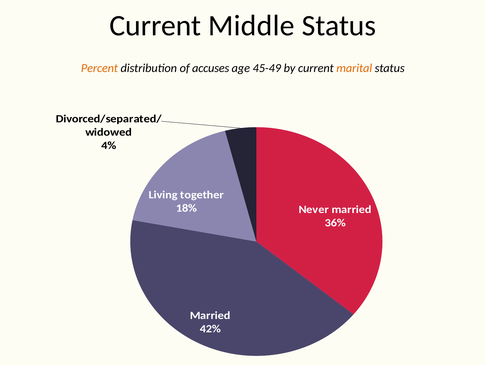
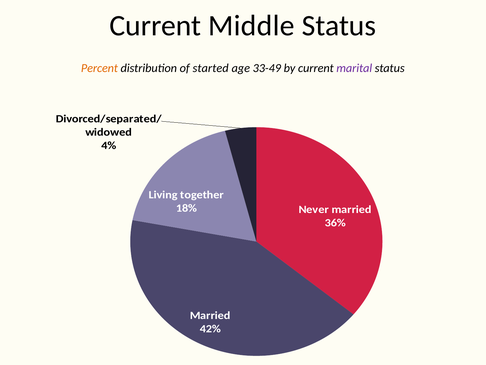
accuses: accuses -> started
45-49: 45-49 -> 33-49
marital colour: orange -> purple
